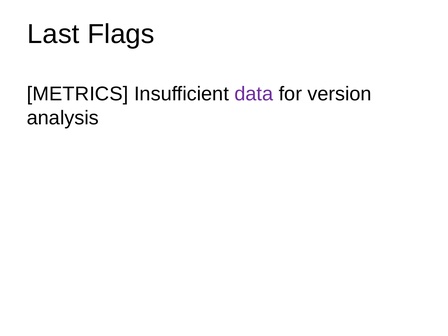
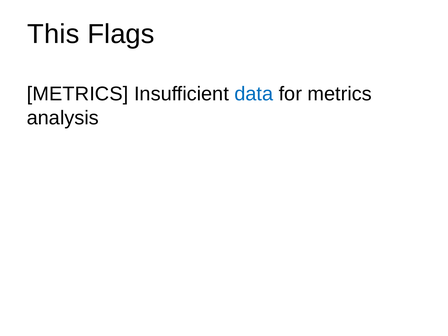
Last: Last -> This
data colour: purple -> blue
for version: version -> metrics
